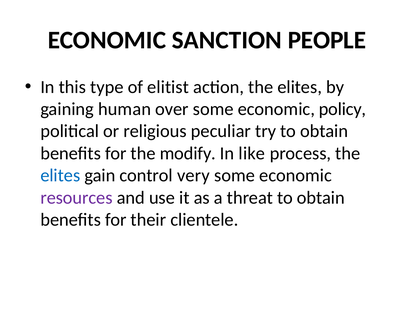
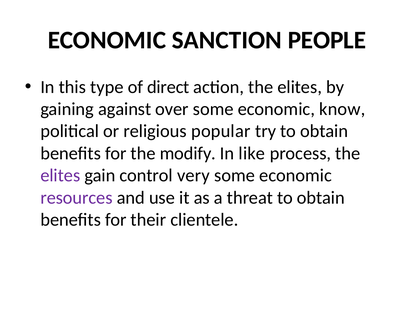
elitist: elitist -> direct
human: human -> against
policy: policy -> know
peculiar: peculiar -> popular
elites at (60, 175) colour: blue -> purple
